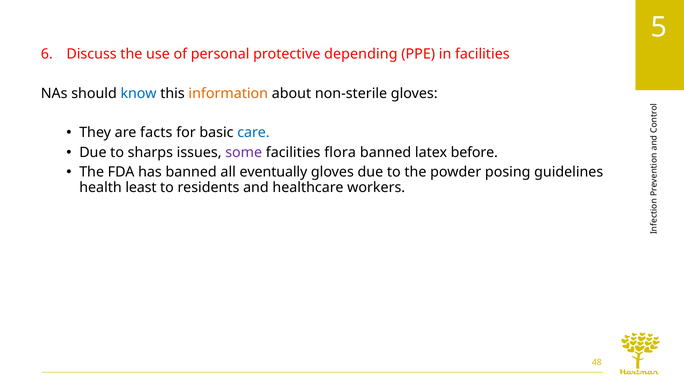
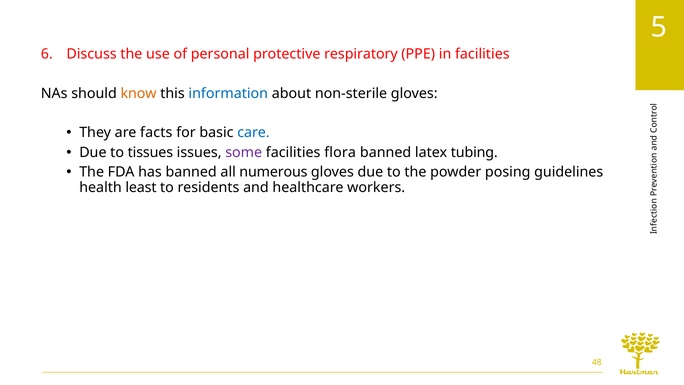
depending: depending -> respiratory
know colour: blue -> orange
information colour: orange -> blue
sharps: sharps -> tissues
before: before -> tubing
eventually: eventually -> numerous
